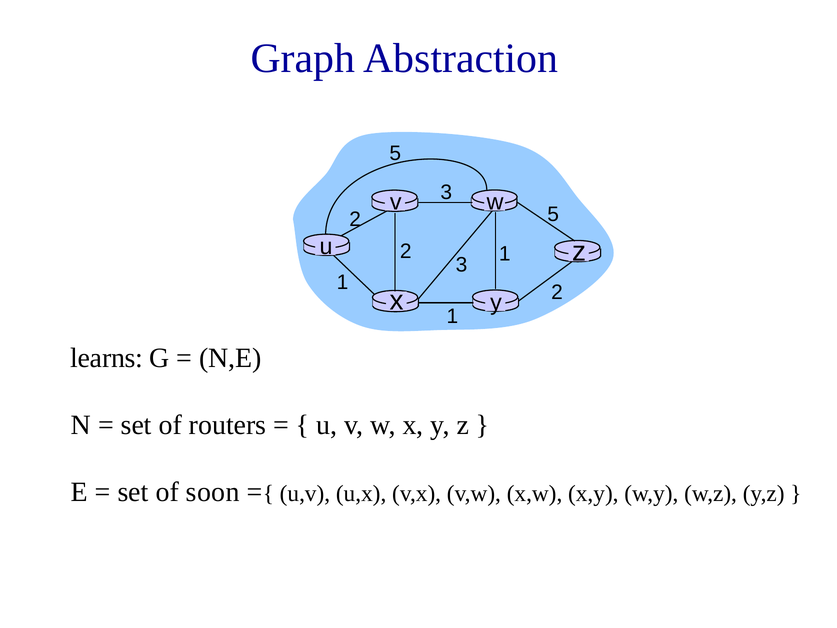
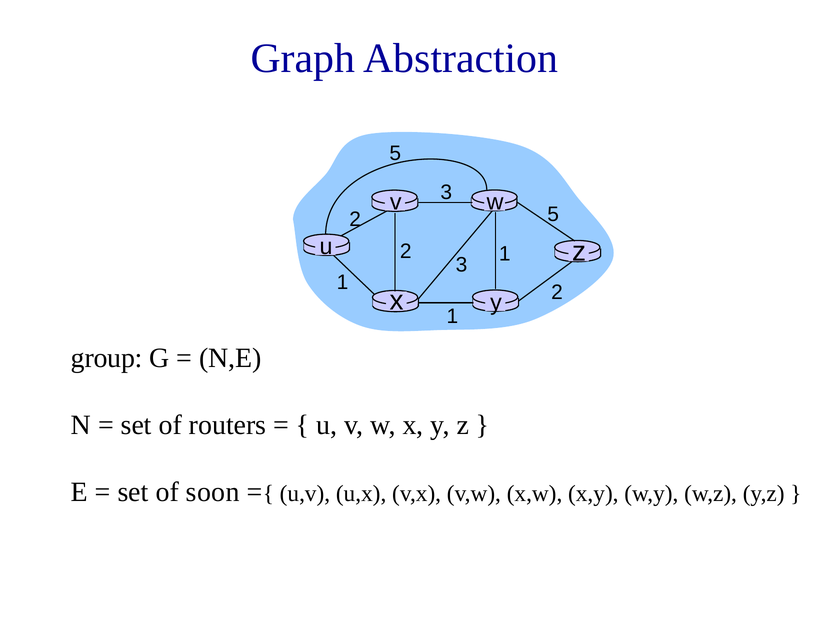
learns: learns -> group
